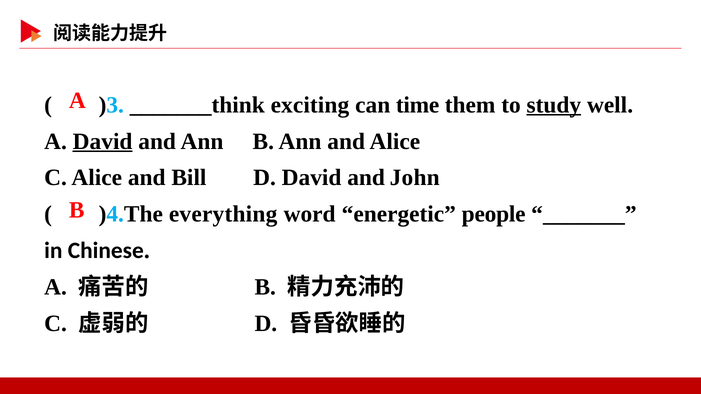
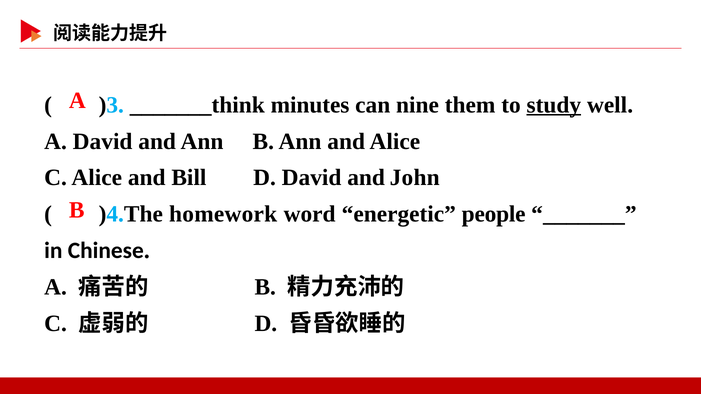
exciting: exciting -> minutes
time: time -> nine
David at (103, 141) underline: present -> none
everything: everything -> homework
